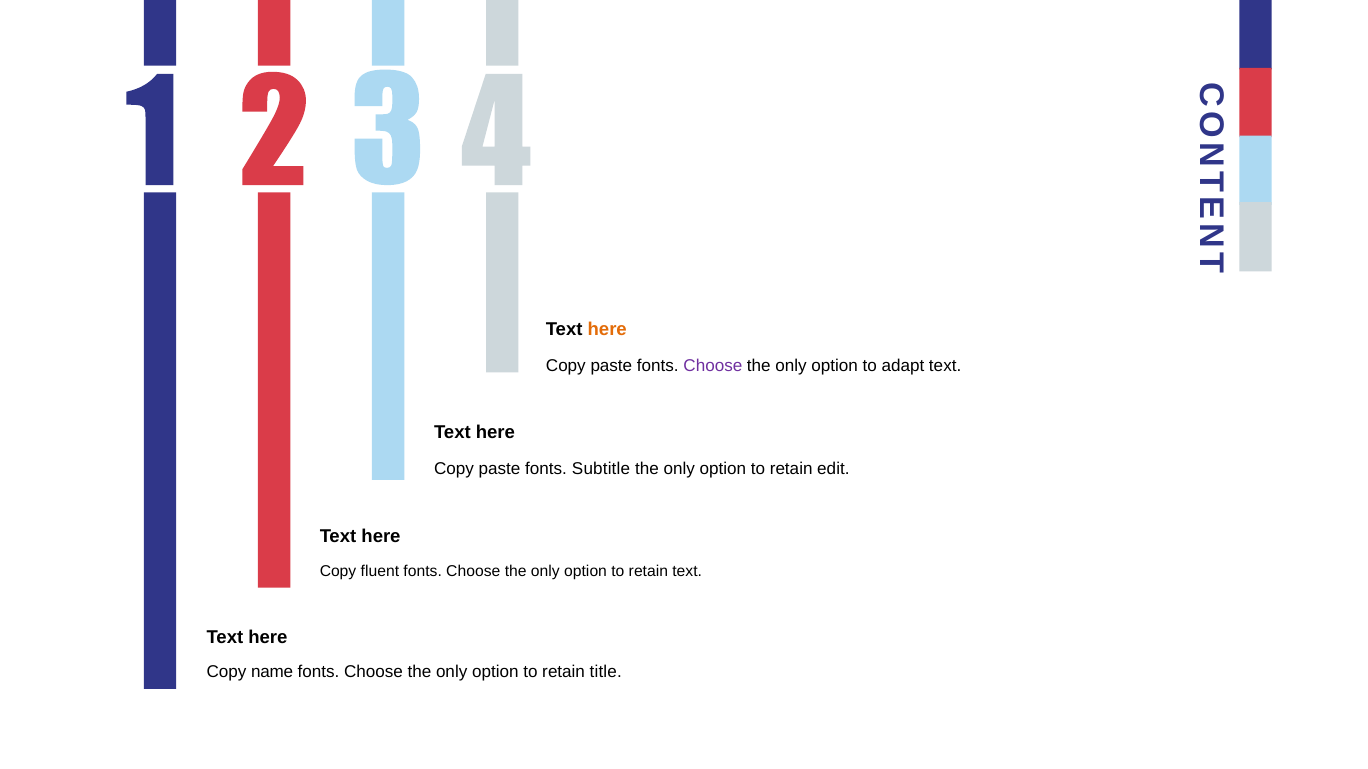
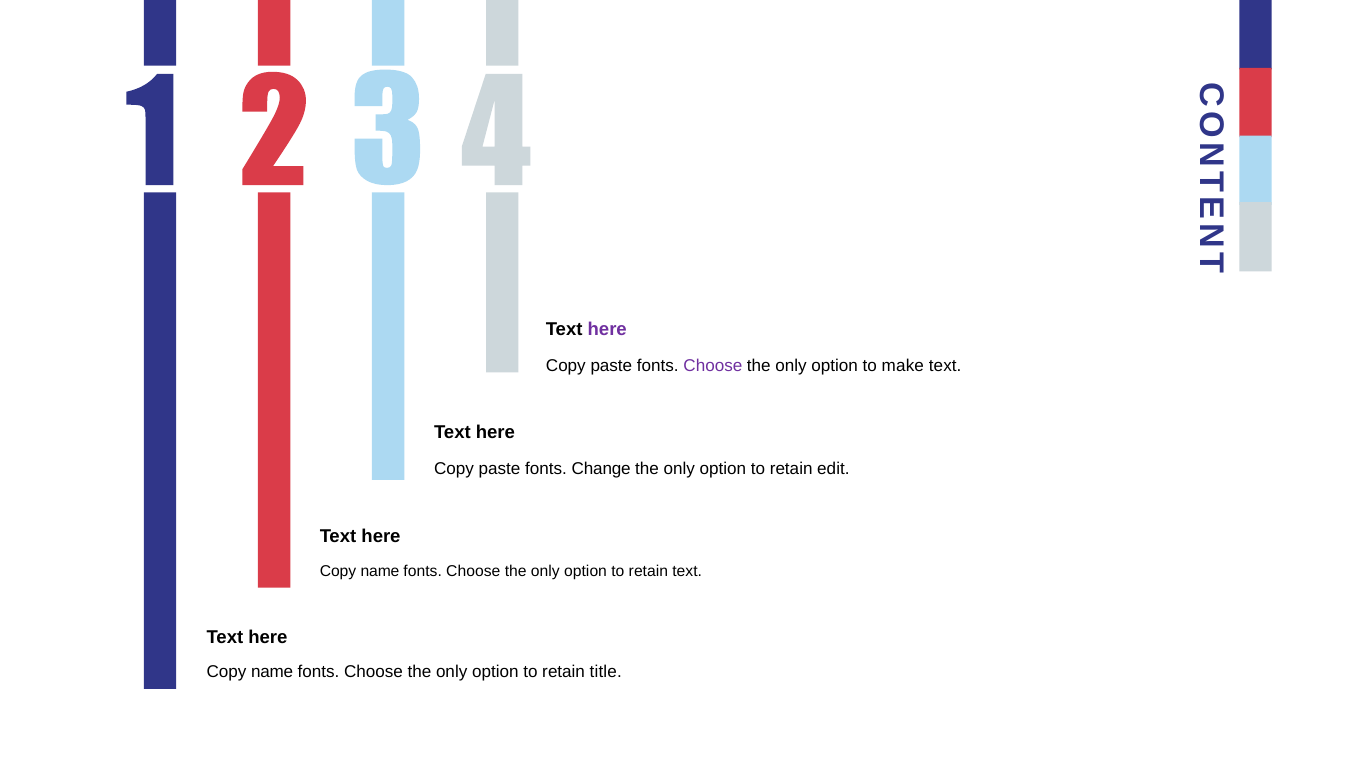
here at (607, 329) colour: orange -> purple
adapt: adapt -> make
Subtitle: Subtitle -> Change
fluent at (380, 571): fluent -> name
